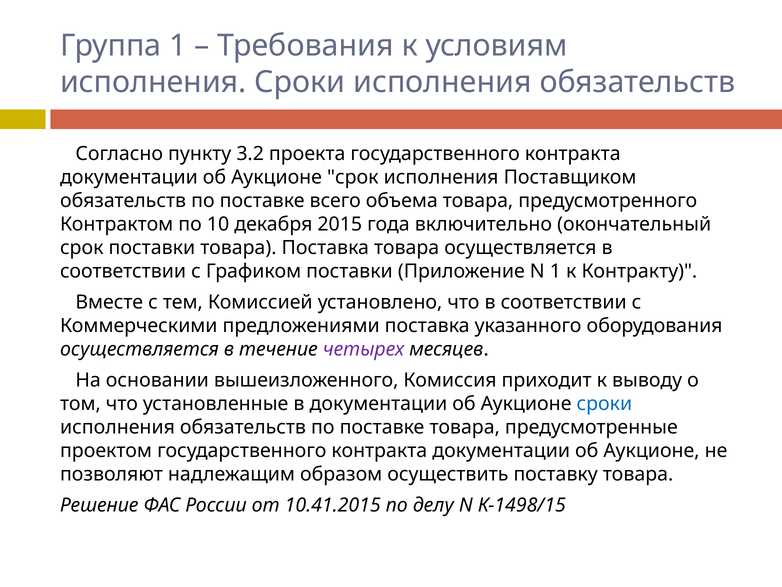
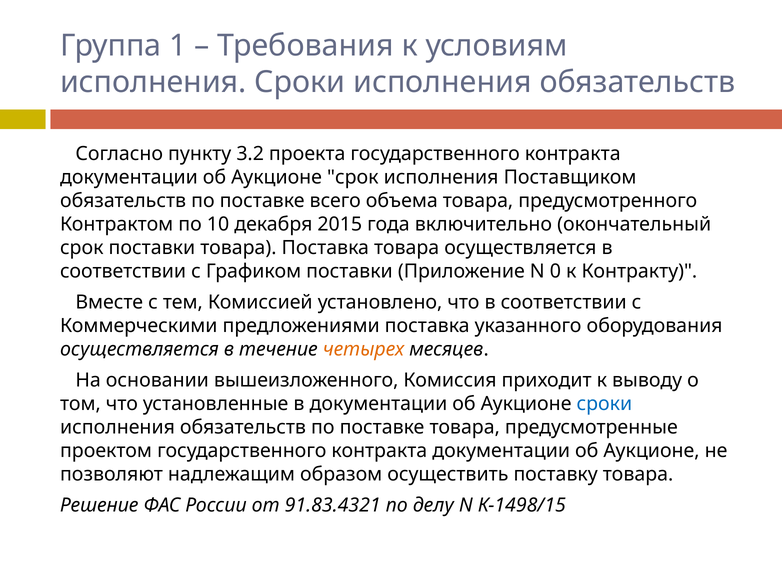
N 1: 1 -> 0
четырех colour: purple -> orange
10.41.2015: 10.41.2015 -> 91.83.4321
